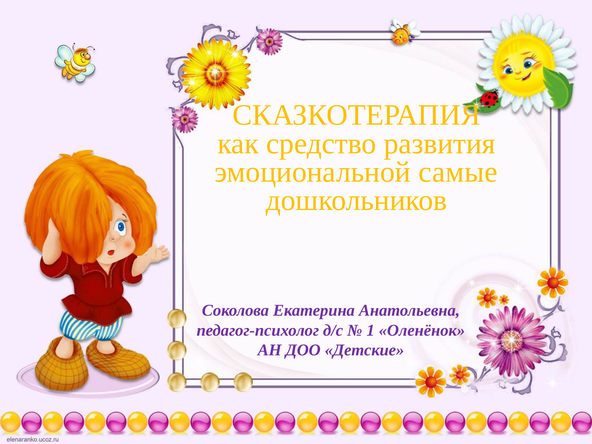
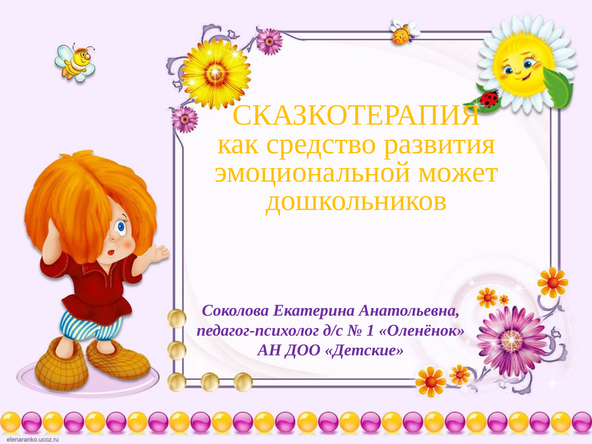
самые: самые -> может
